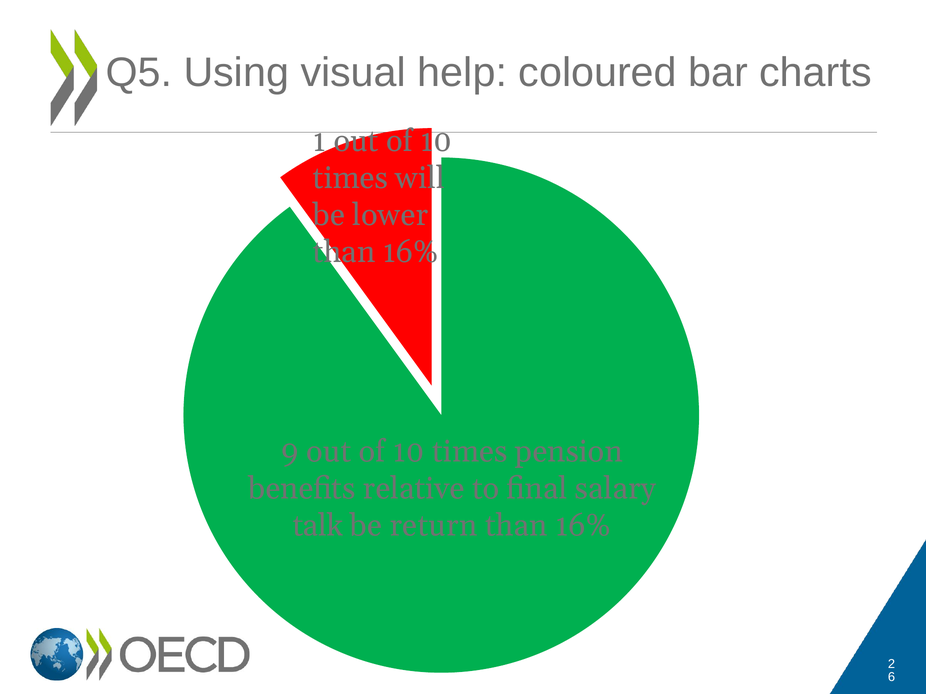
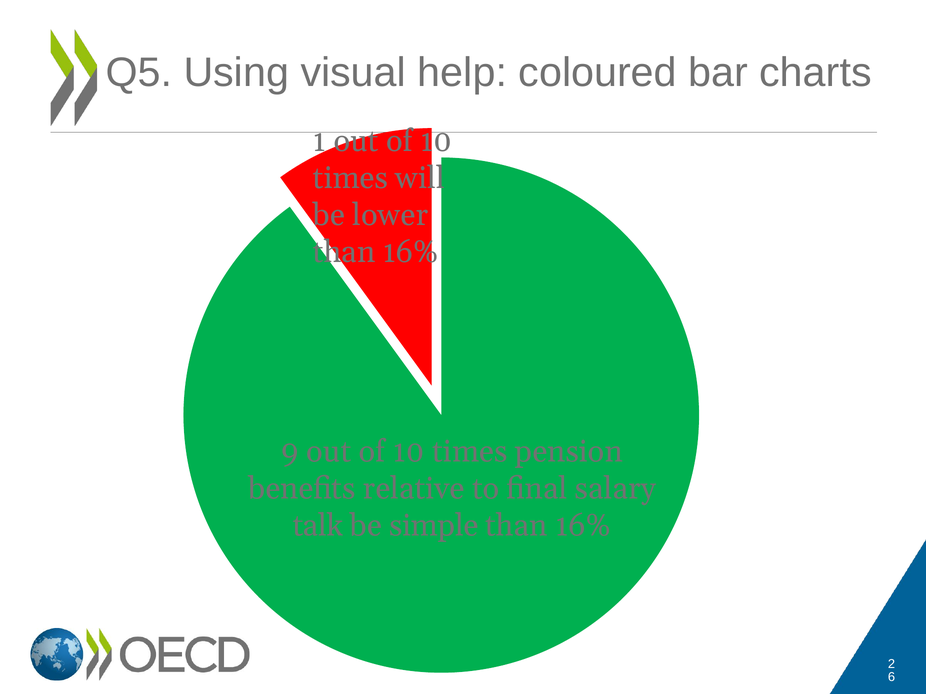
return: return -> simple
